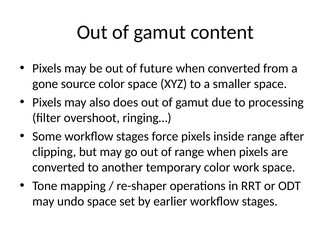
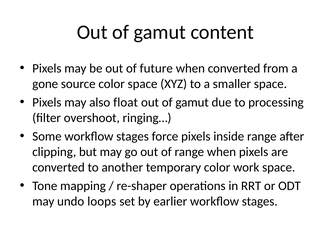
does: does -> float
undo space: space -> loops
